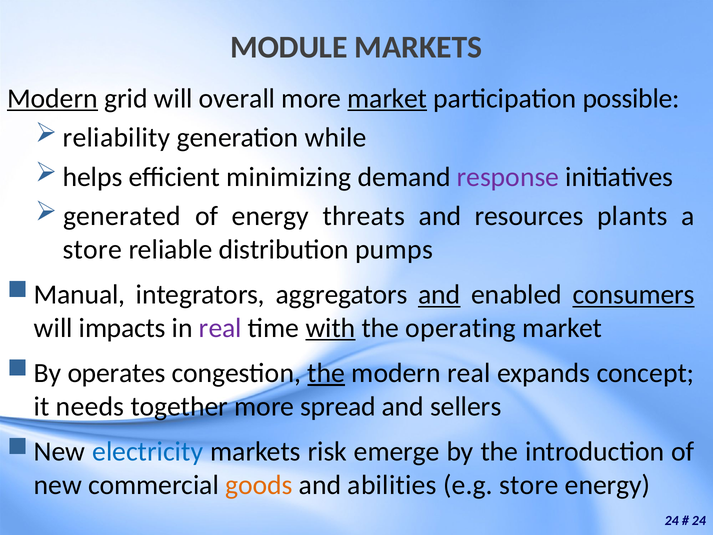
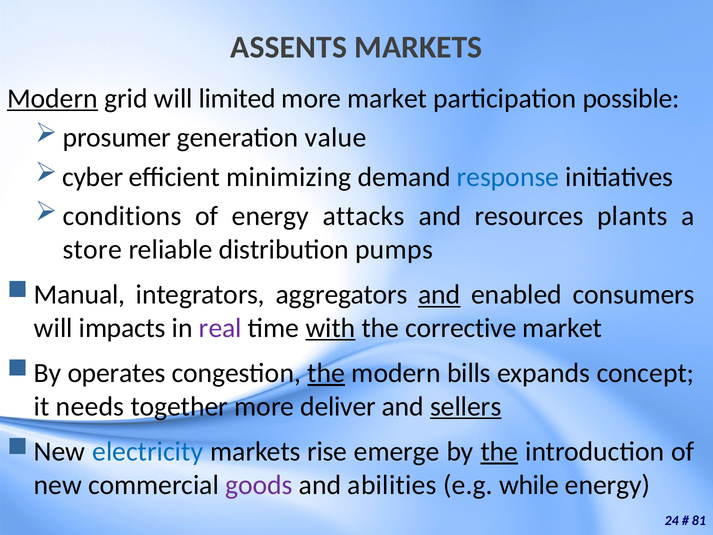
MODULE: MODULE -> ASSENTS
overall: overall -> limited
market at (387, 98) underline: present -> none
reliability: reliability -> prosumer
while: while -> value
helps: helps -> cyber
response colour: purple -> blue
generated: generated -> conditions
threats: threats -> attacks
consumers underline: present -> none
operating: operating -> corrective
modern real: real -> bills
spread: spread -> deliver
sellers underline: none -> present
risk: risk -> rise
the at (499, 451) underline: none -> present
goods colour: orange -> purple
e.g store: store -> while
24 at (699, 521): 24 -> 81
